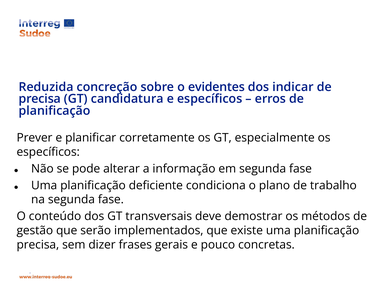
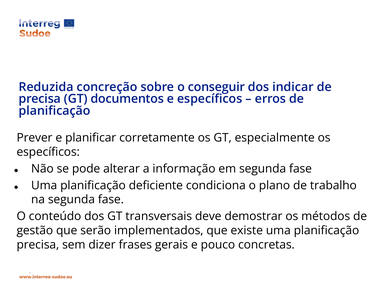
evidentes: evidentes -> conseguir
candidatura: candidatura -> documentos
